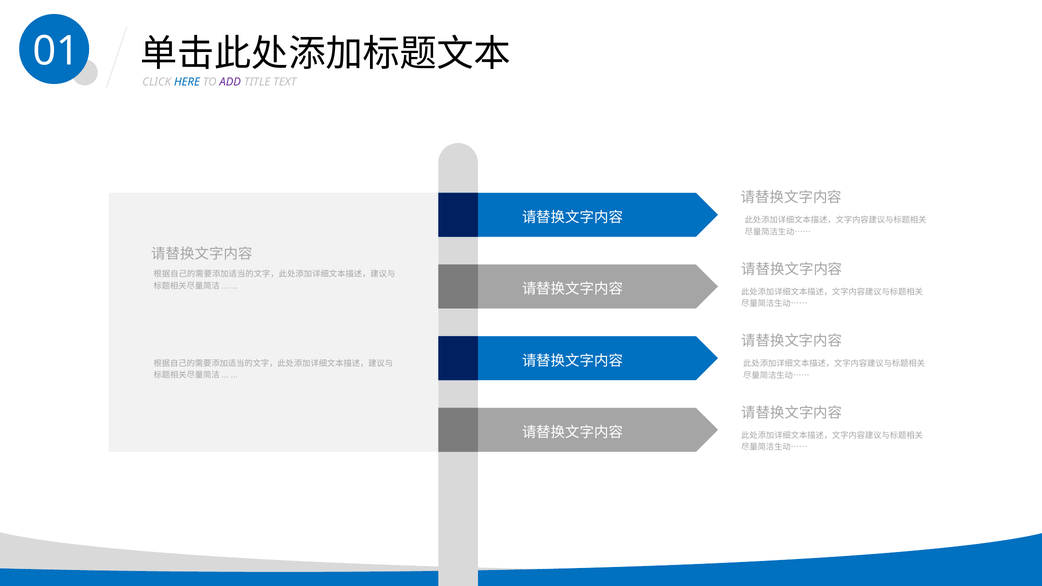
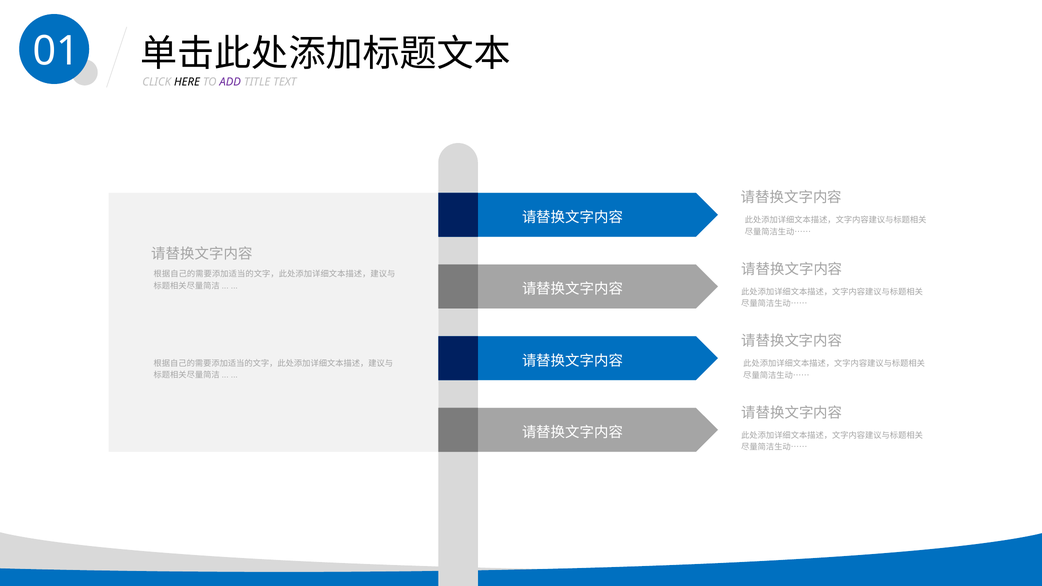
HERE colour: blue -> black
